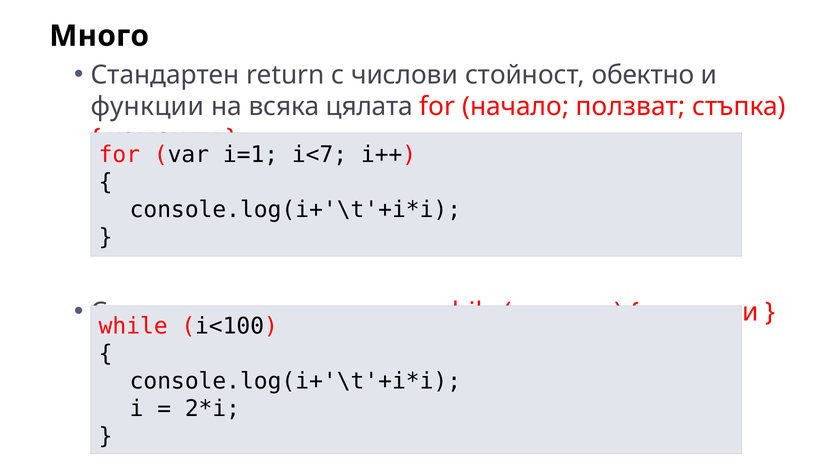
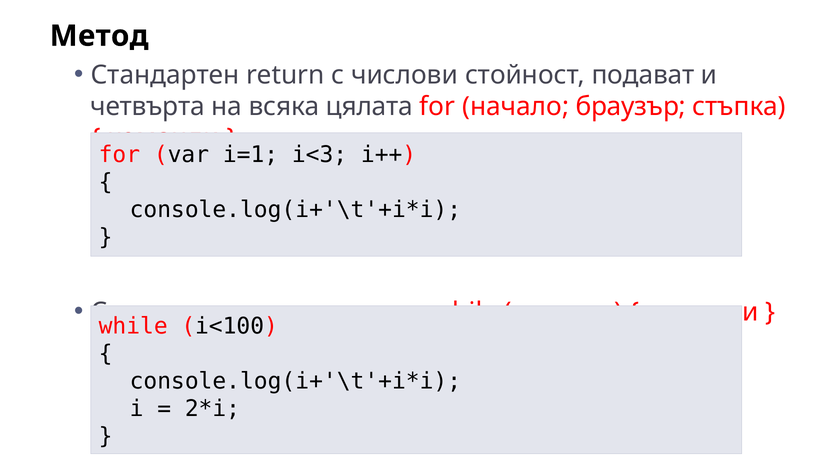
Много: Много -> Метод
обектно: обектно -> подават
функции: функции -> четвърта
ползват: ползват -> браузър
i<7: i<7 -> i<3
